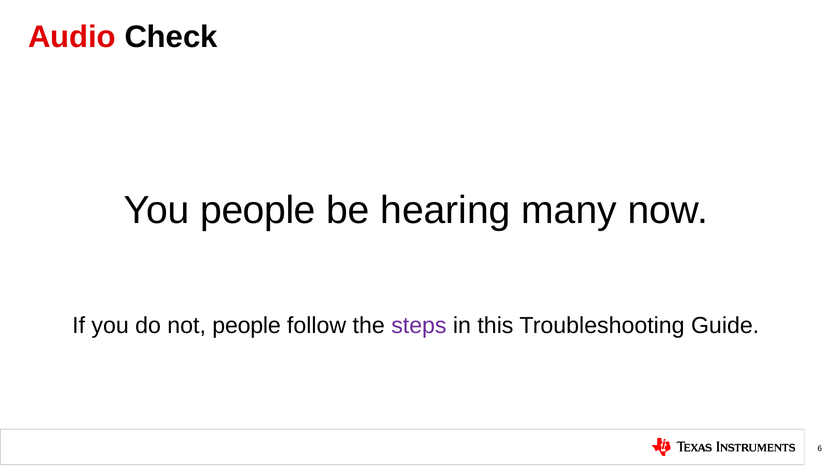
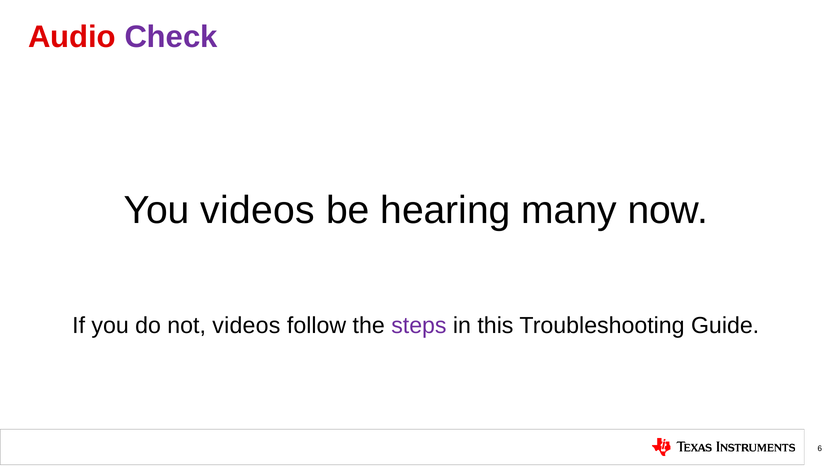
Check colour: black -> purple
You people: people -> videos
not people: people -> videos
